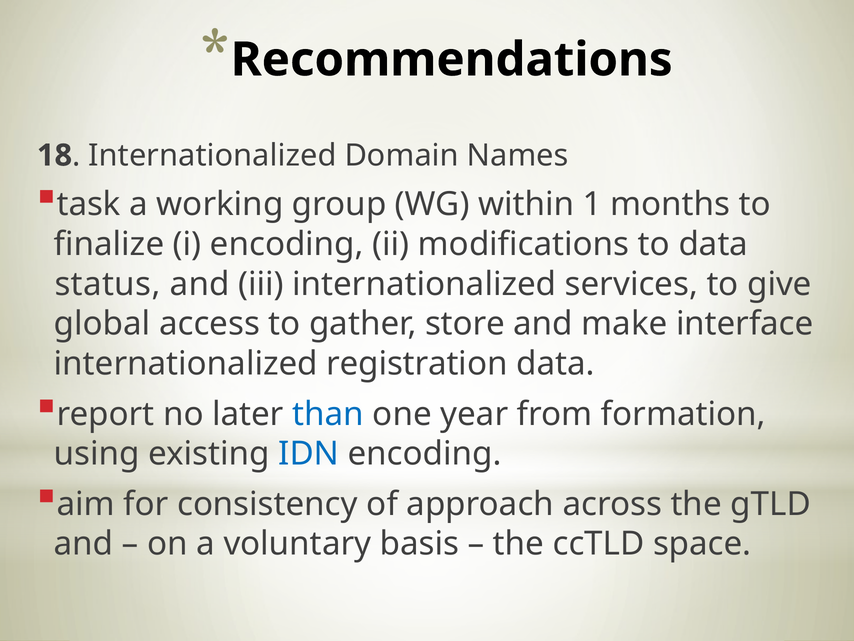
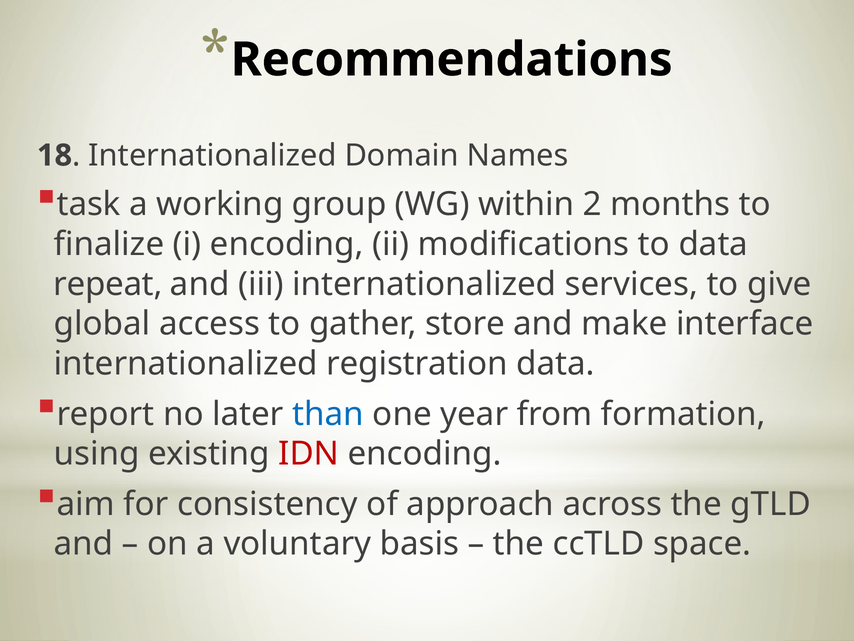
1: 1 -> 2
status: status -> repeat
IDN colour: blue -> red
